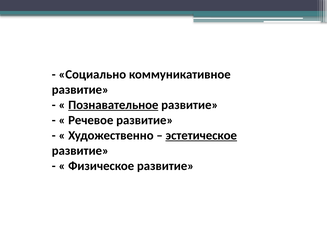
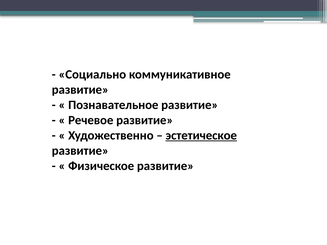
Познавательное underline: present -> none
